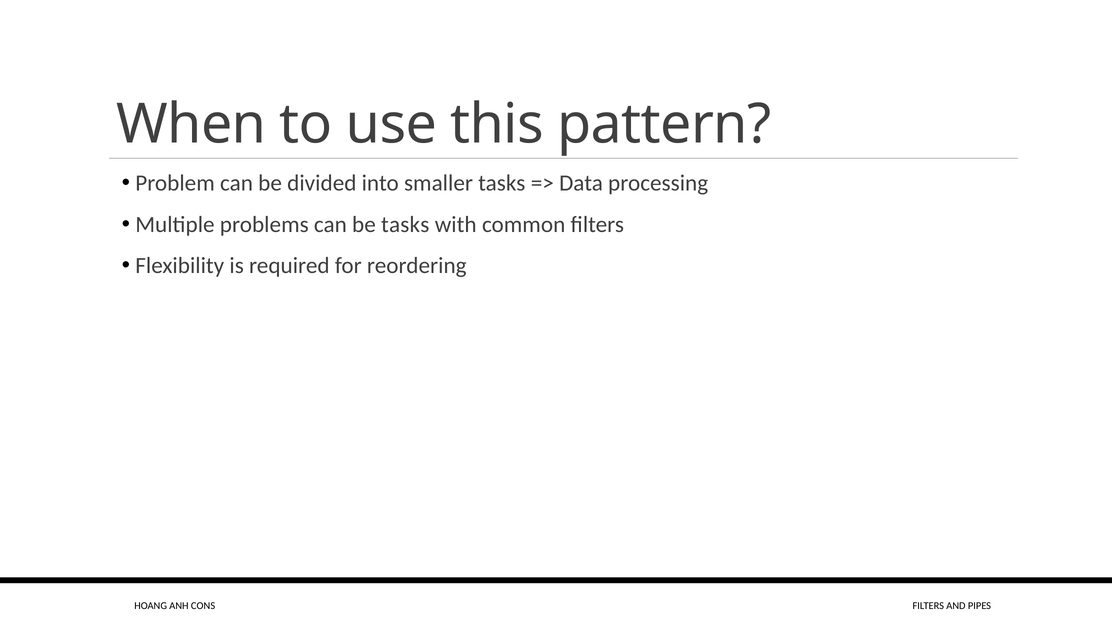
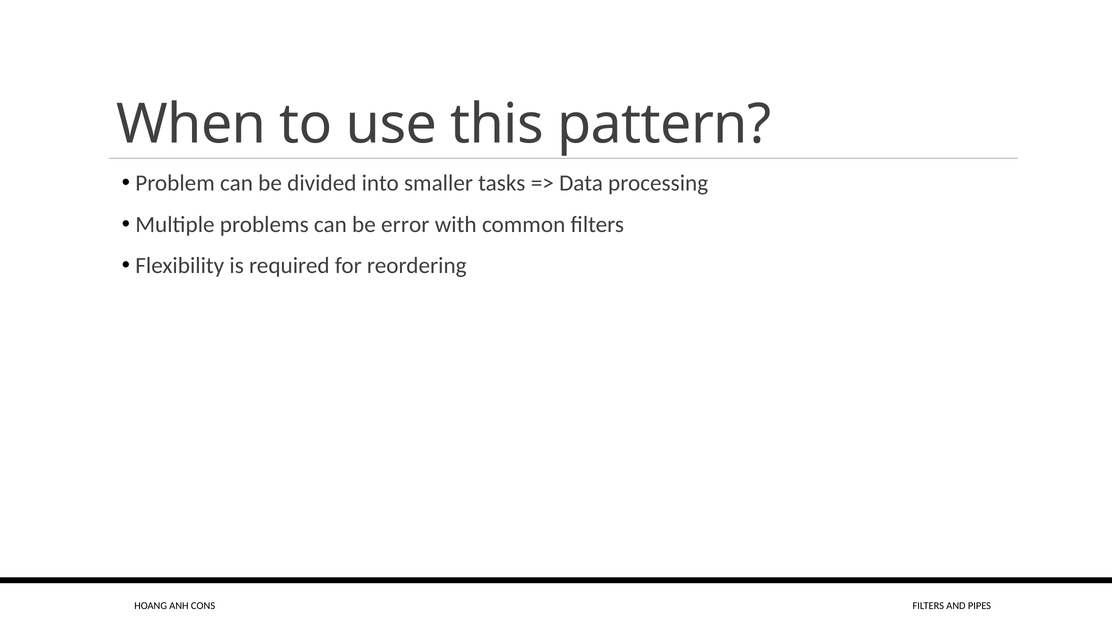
be tasks: tasks -> error
